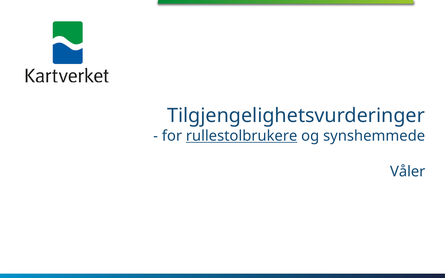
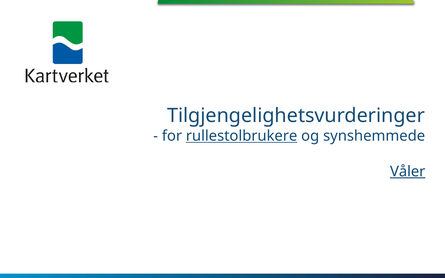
Våler underline: none -> present
